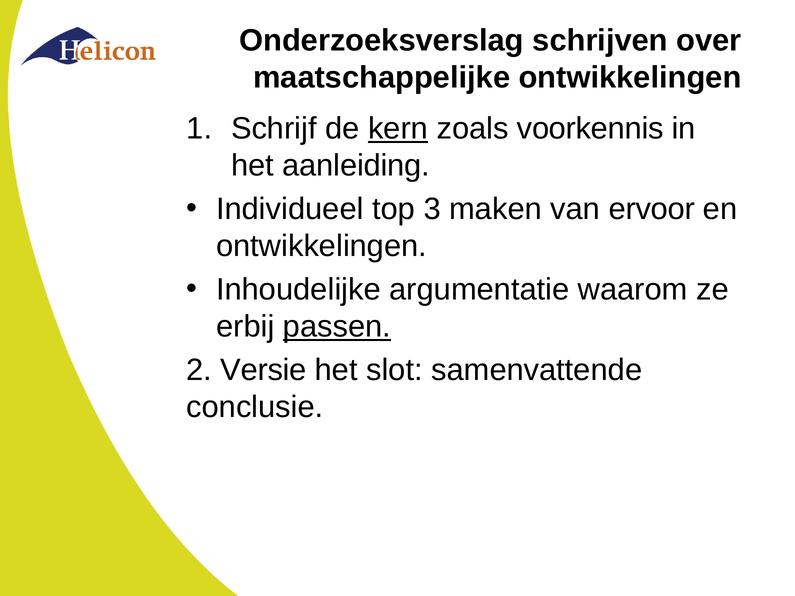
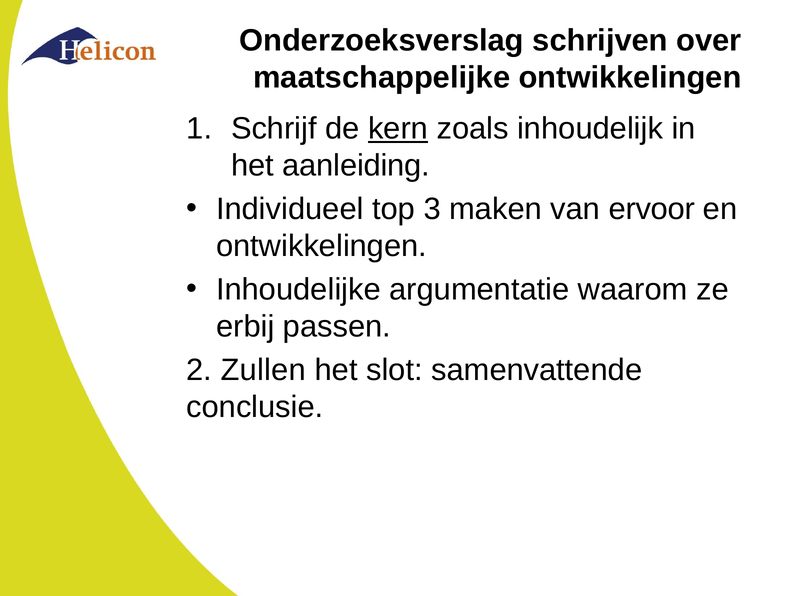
voorkennis: voorkennis -> inhoudelijk
passen underline: present -> none
Versie: Versie -> Zullen
